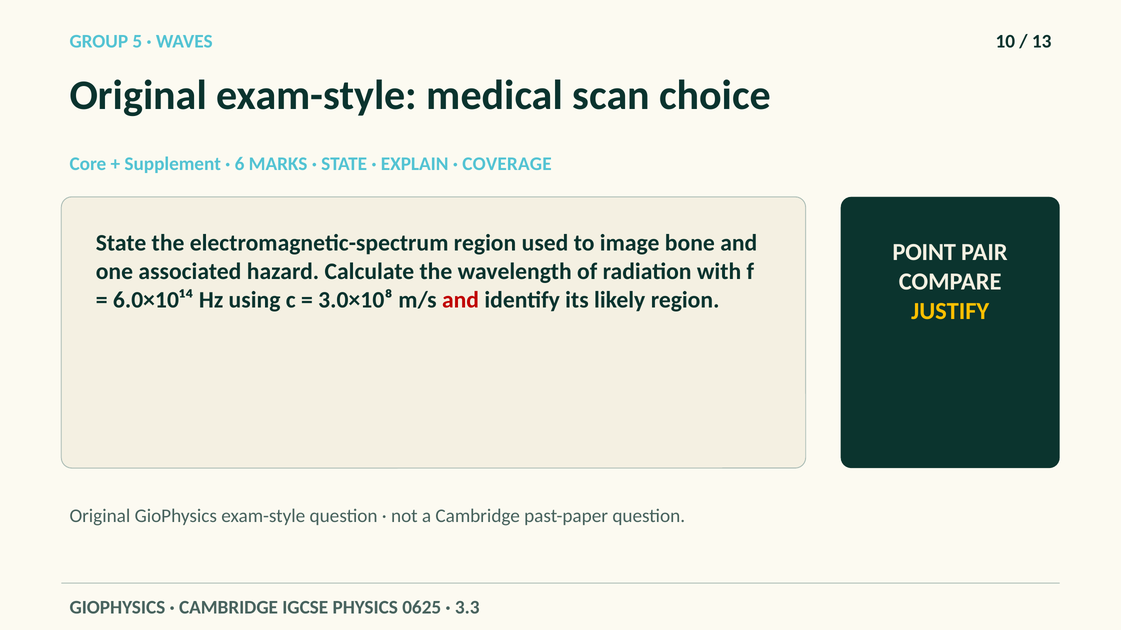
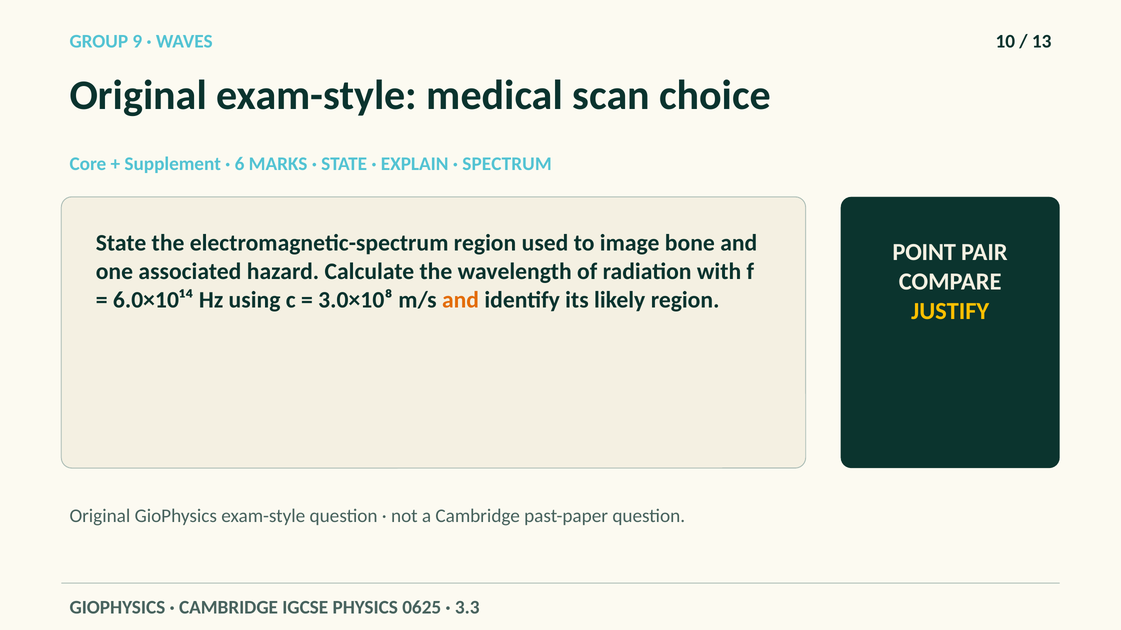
5: 5 -> 9
COVERAGE: COVERAGE -> SPECTRUM
and at (461, 300) colour: red -> orange
